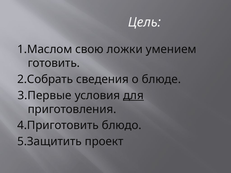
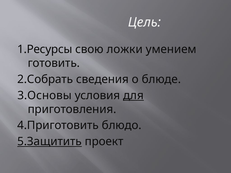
1.Маслом: 1.Маслом -> 1.Ресурсы
3.Первые: 3.Первые -> 3.Основы
5.Защитить underline: none -> present
